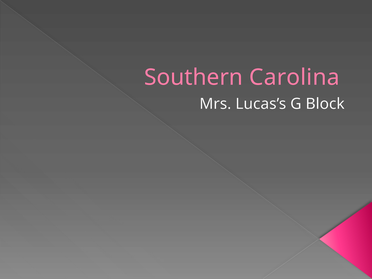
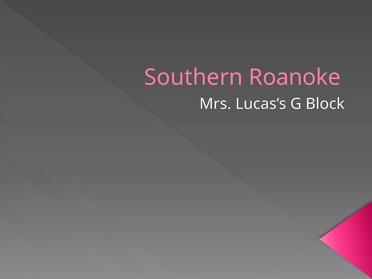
Carolina: Carolina -> Roanoke
